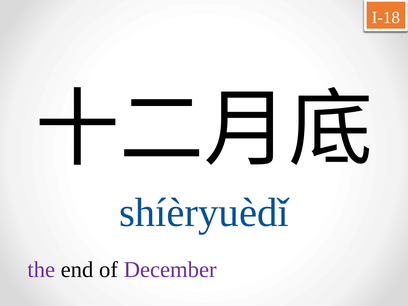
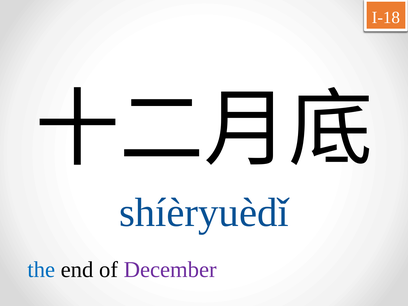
the colour: purple -> blue
